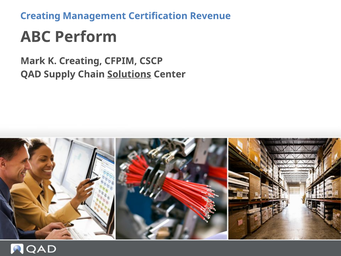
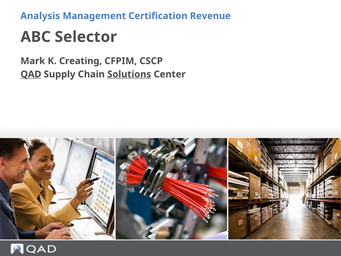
Creating at (40, 16): Creating -> Analysis
Perform: Perform -> Selector
QAD underline: none -> present
